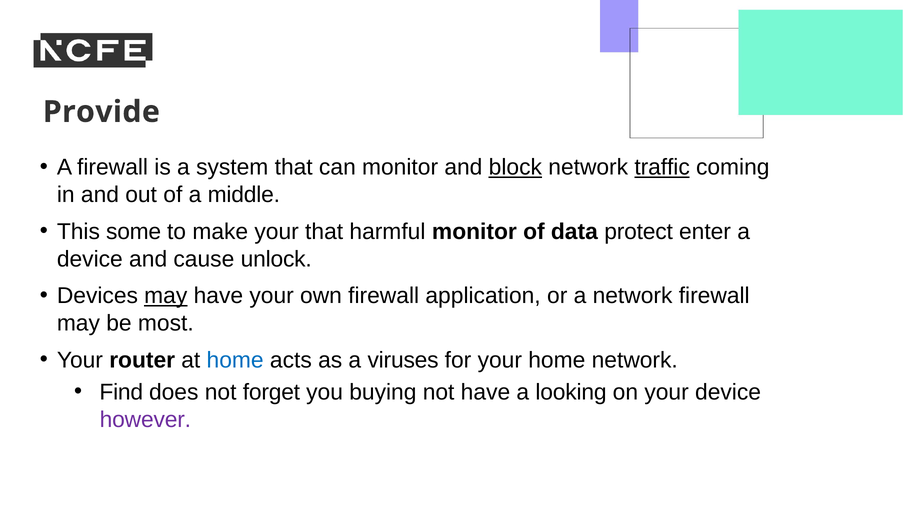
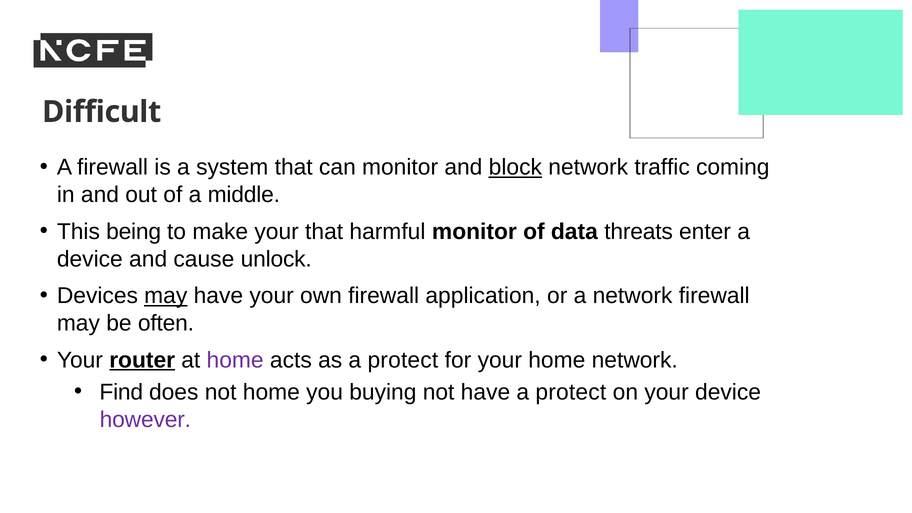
Provide: Provide -> Difficult
traffic underline: present -> none
some: some -> being
protect: protect -> threats
most: most -> often
router underline: none -> present
home at (235, 360) colour: blue -> purple
as a viruses: viruses -> protect
not forget: forget -> home
have a looking: looking -> protect
